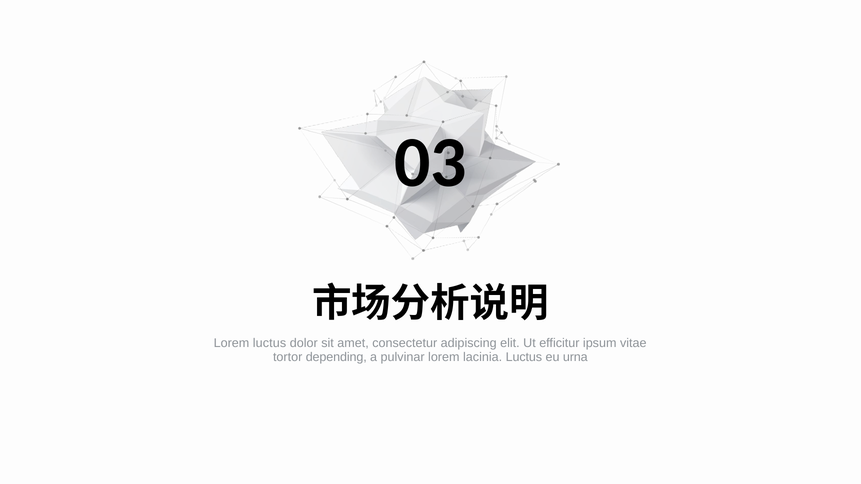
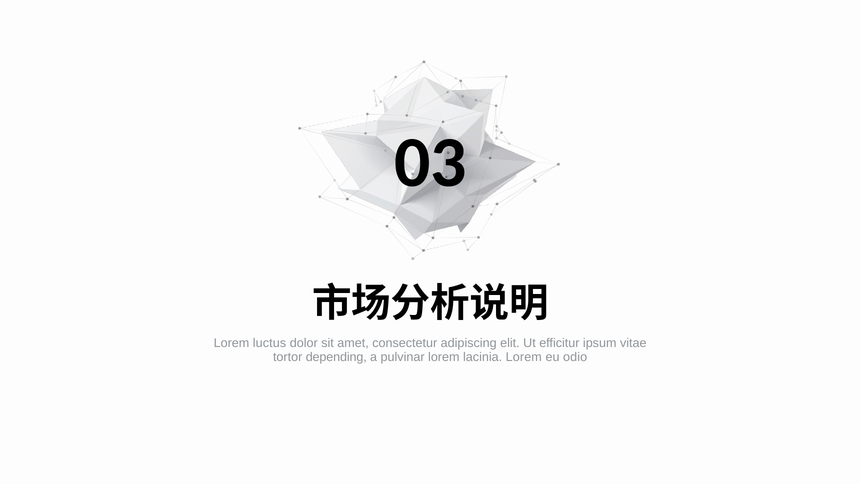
lacinia Luctus: Luctus -> Lorem
urna: urna -> odio
